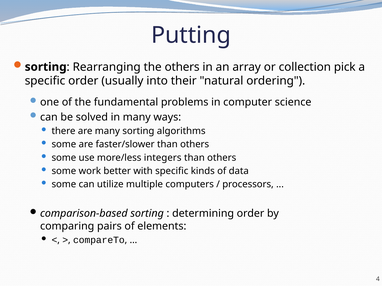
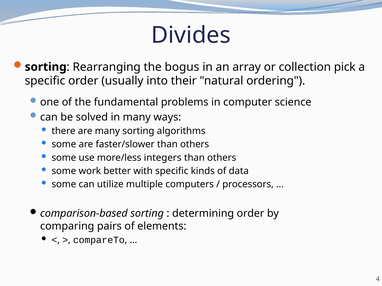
Putting: Putting -> Divides
the others: others -> bogus
